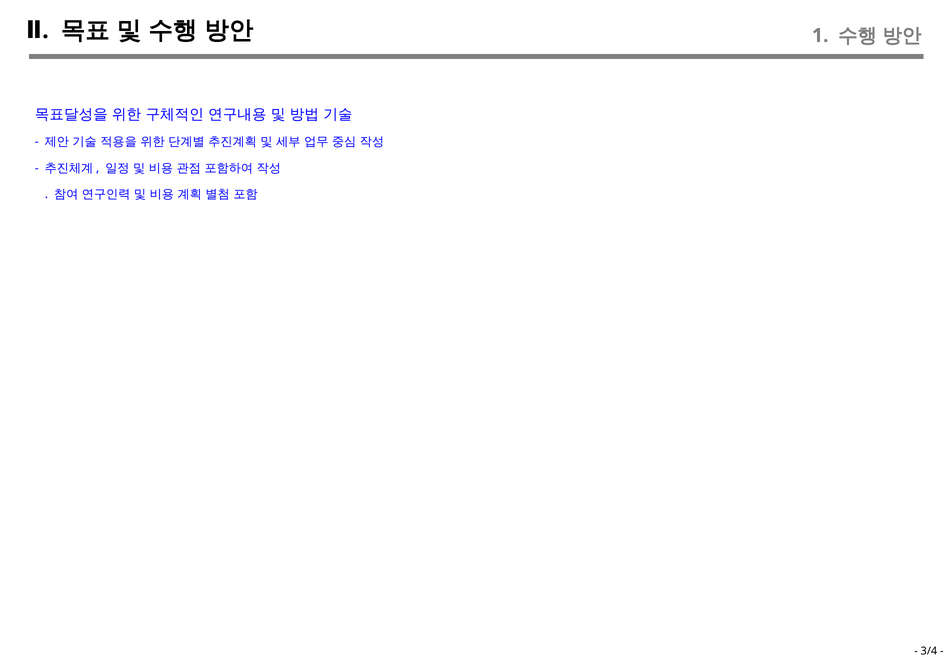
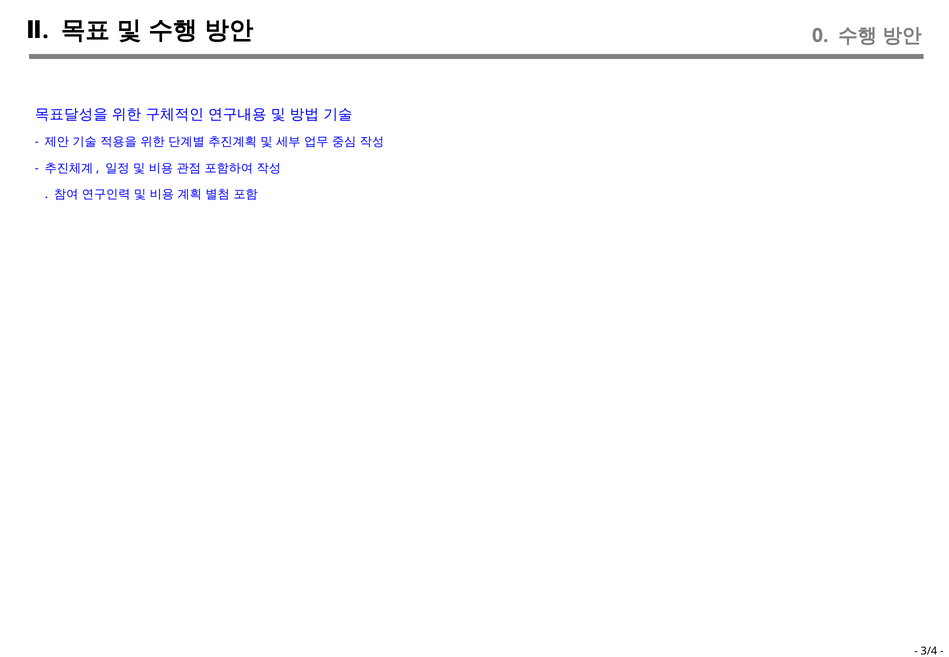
1: 1 -> 0
